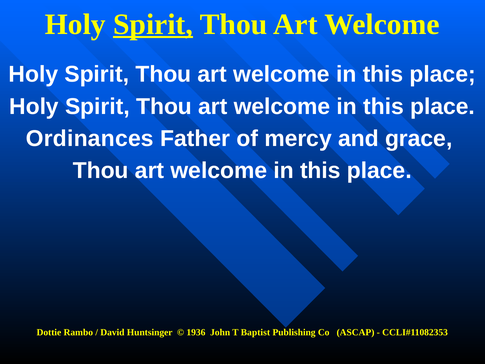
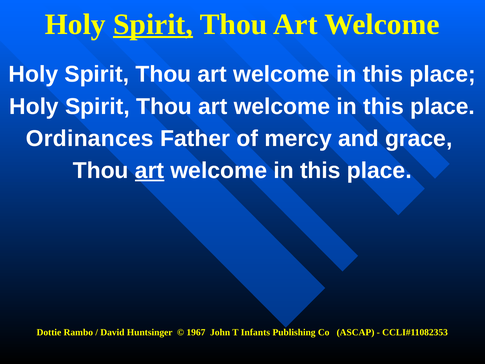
art at (150, 171) underline: none -> present
1936: 1936 -> 1967
Baptist: Baptist -> Infants
